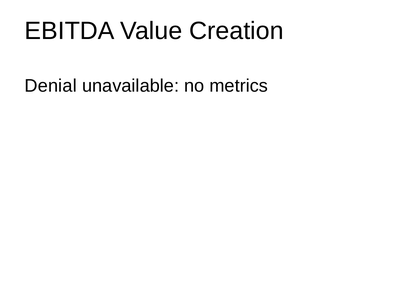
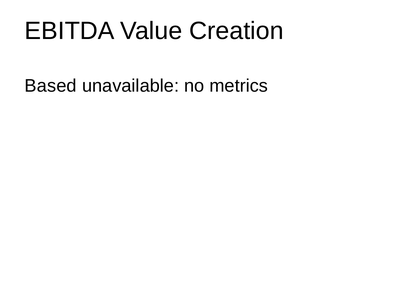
Denial: Denial -> Based
